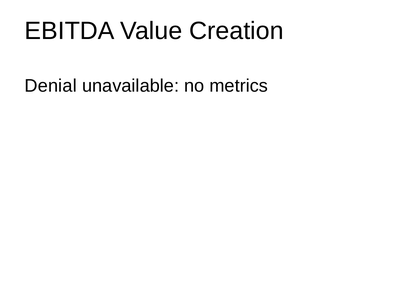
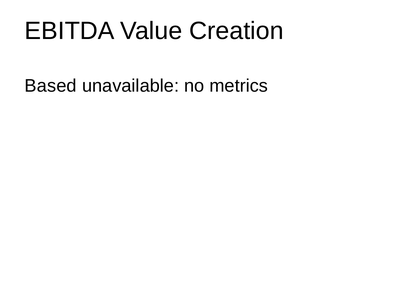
Denial: Denial -> Based
